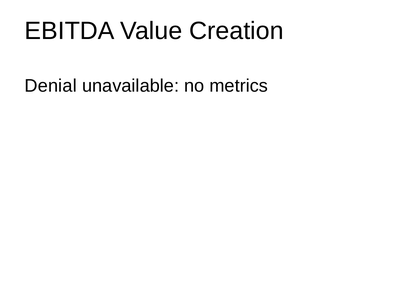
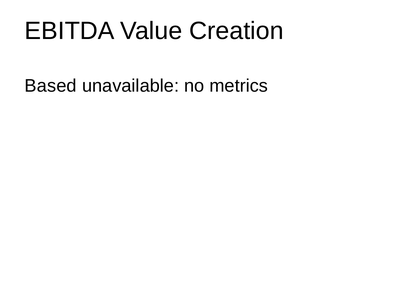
Denial: Denial -> Based
